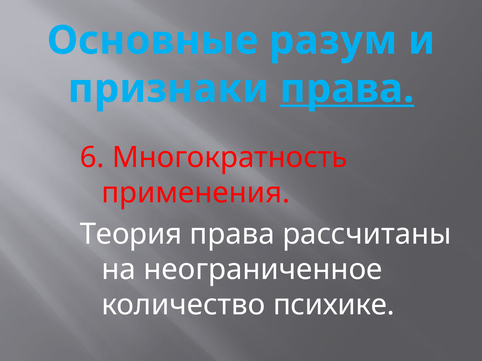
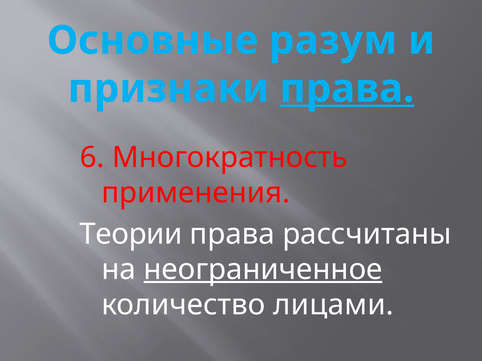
Теория: Теория -> Теории
неограниченное underline: none -> present
психике: психике -> лицами
